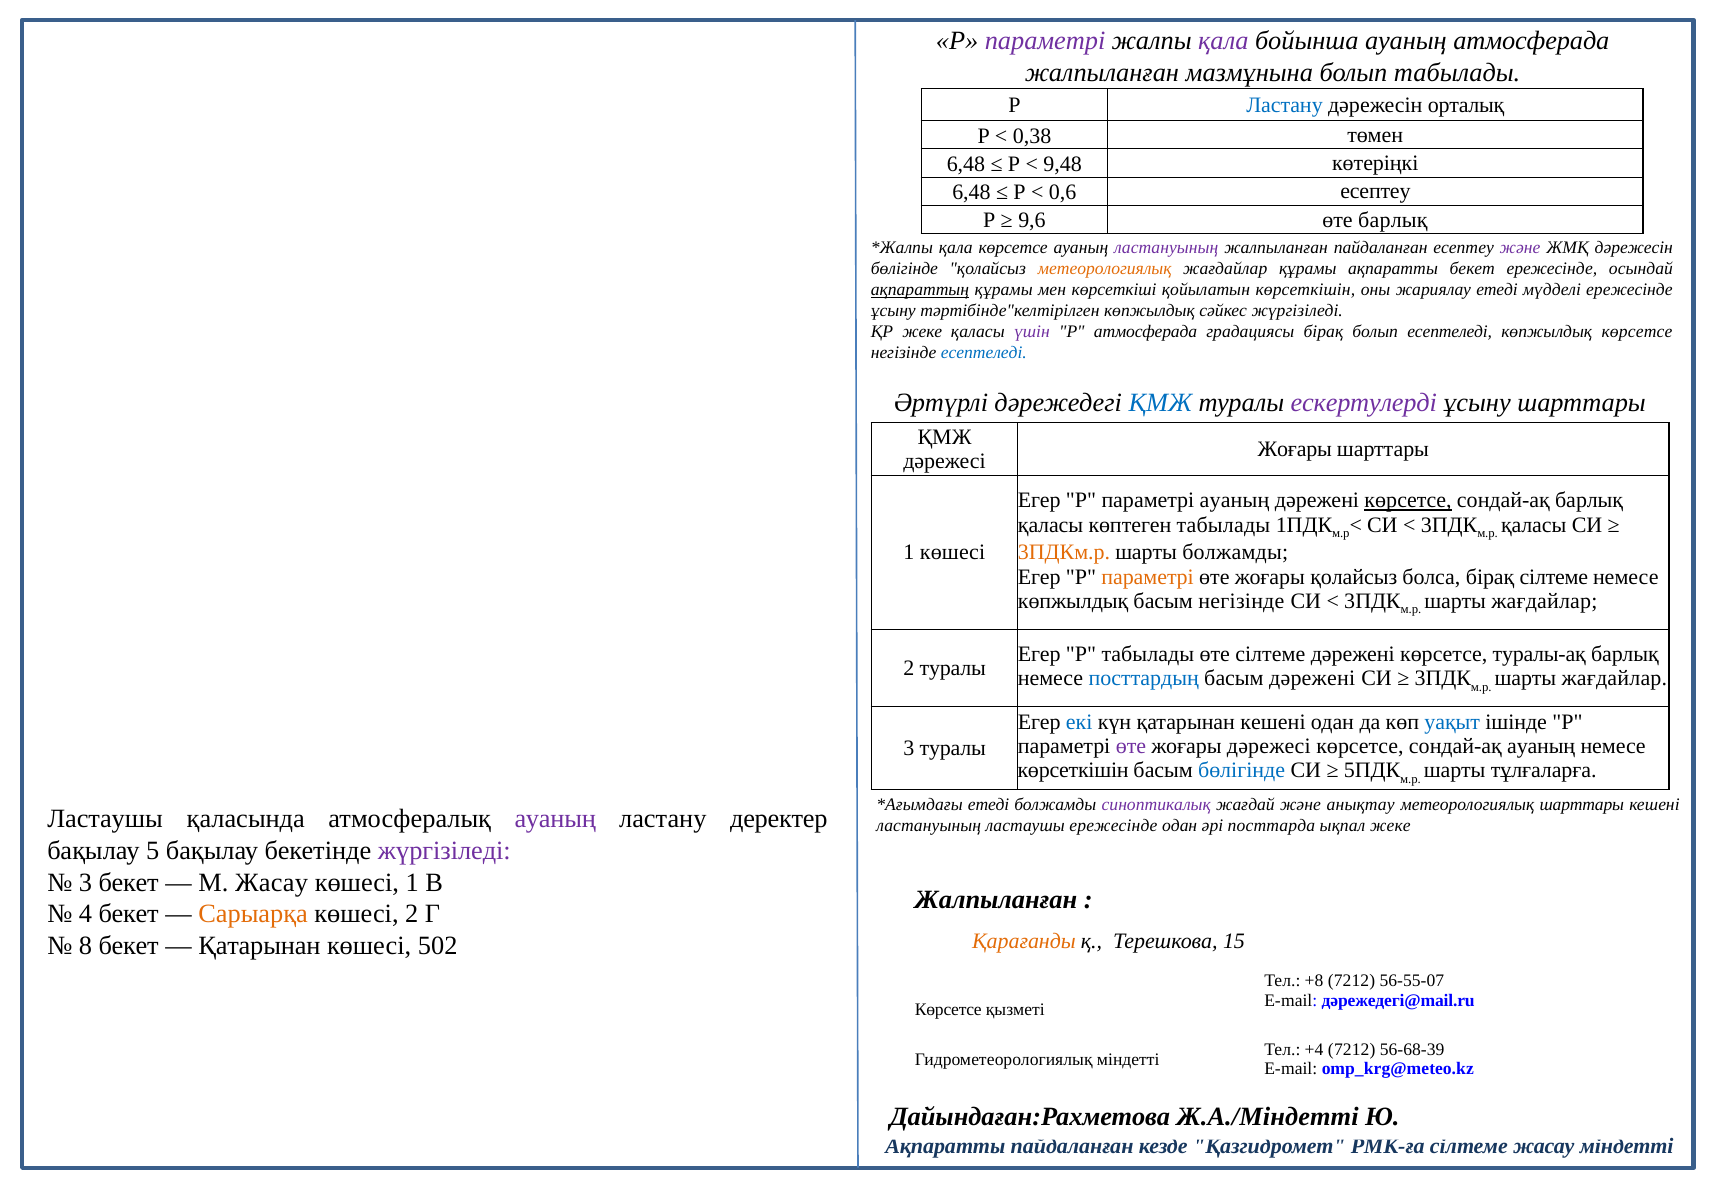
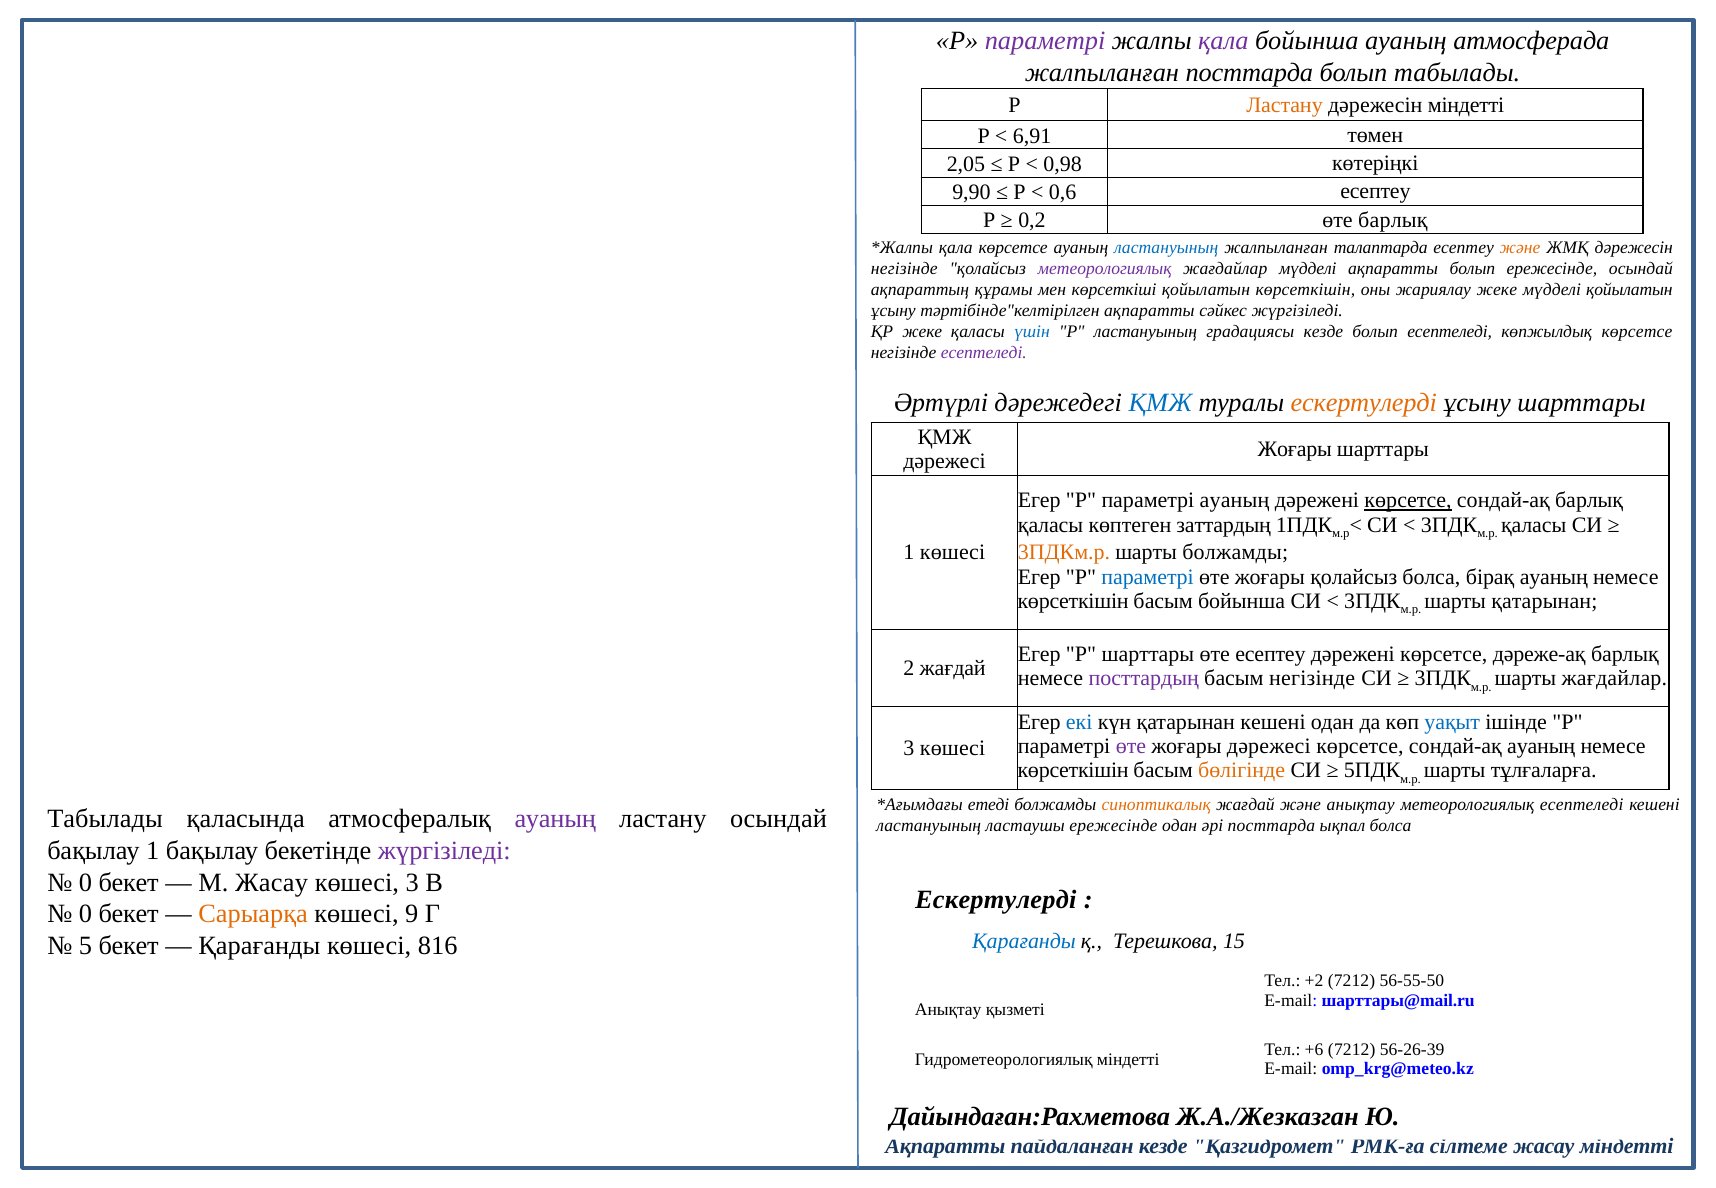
жалпыланған мазмұнына: мазмұнына -> посттарда
Ластану at (1285, 105) colour: blue -> orange
дәрежесін орталық: орталық -> міндетті
0,38: 0,38 -> 6,91
6,48 at (966, 164): 6,48 -> 2,05
9,48: 9,48 -> 0,98
6,48 at (971, 192): 6,48 -> 9,90
9,6: 9,6 -> 0,2
ластануының at (1166, 248) colour: purple -> blue
жалпыланған пайдаланған: пайдаланған -> талаптарда
және at (1520, 248) colour: purple -> orange
бөлігінде at (904, 269): бөлігінде -> негізінде
метеорологиялық at (1105, 269) colour: orange -> purple
жағдайлар құрамы: құрамы -> мүдделі
ақпаратты бекет: бекет -> болып
ақпараттың underline: present -> none
жариялау етеді: етеді -> жеке
мүдделі ережесінде: ережесінде -> қойылатын
тәртібінде"келтірілген көпжылдық: көпжылдық -> ақпаратты
үшін colour: purple -> blue
Р атмосферада: атмосферада -> ластануының
градациясы бірақ: бірақ -> кезде
есептеледі at (984, 353) colour: blue -> purple
ескертулерді at (1364, 403) colour: purple -> orange
көптеген табылады: табылады -> заттардың
параметрі at (1147, 577) colour: orange -> blue
бірақ сілтеме: сілтеме -> ауаның
көпжылдық at (1073, 601): көпжылдық -> көрсеткішін
басым негізінде: негізінде -> бойынша
жағдайлар at (1544, 601): жағдайлар -> қатарынан
Р табылады: табылады -> шарттары
өте сілтеме: сілтеме -> есептеу
туралы-ақ: туралы-ақ -> дәреже-ақ
2 туралы: туралы -> жағдай
посттардың colour: blue -> purple
басым дәрежені: дәрежені -> негізінде
3 туралы: туралы -> көшесі
бөлігінде at (1242, 770) colour: blue -> orange
синоптикалық colour: purple -> orange
метеорологиялық шарттары: шарттары -> есептеледі
Ластаушы at (105, 819): Ластаушы -> Табылады
ластану деректер: деректер -> осындай
ықпал жеке: жеке -> болса
бақылау 5: 5 -> 1
3 at (86, 882): 3 -> 0
көшесі 1: 1 -> 3
Жалпыланған at (996, 900): Жалпыланған -> Ескертулерді
4 at (86, 914): 4 -> 0
көшесі 2: 2 -> 9
Қарағанды at (1024, 942) colour: orange -> blue
8: 8 -> 5
Қатарынан at (259, 946): Қатарынан -> Қарағанды
502: 502 -> 816
+8: +8 -> +2
56-55-07: 56-55-07 -> 56-55-50
дәрежедегі@mail.ru: дәрежедегі@mail.ru -> шарттары@mail.ru
Көрсетсе at (948, 1010): Көрсетсе -> Анықтау
+4: +4 -> +6
56-68-39: 56-68-39 -> 56-26-39
Ж.А./Міндетті: Ж.А./Міндетті -> Ж.А./Жезказган
